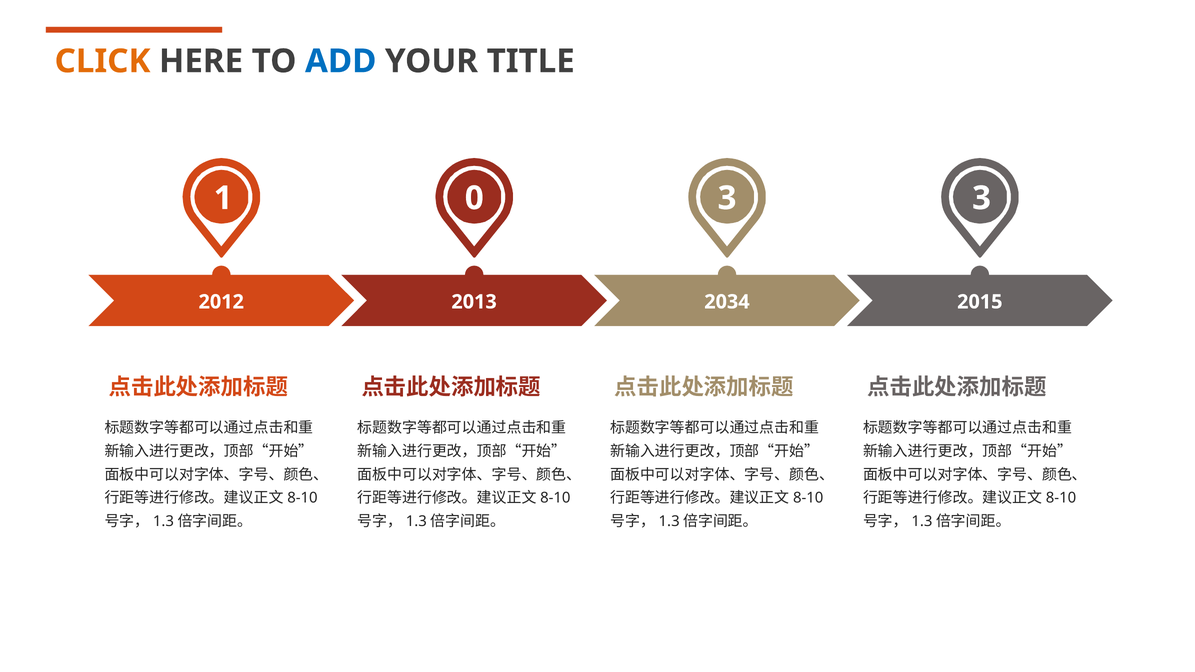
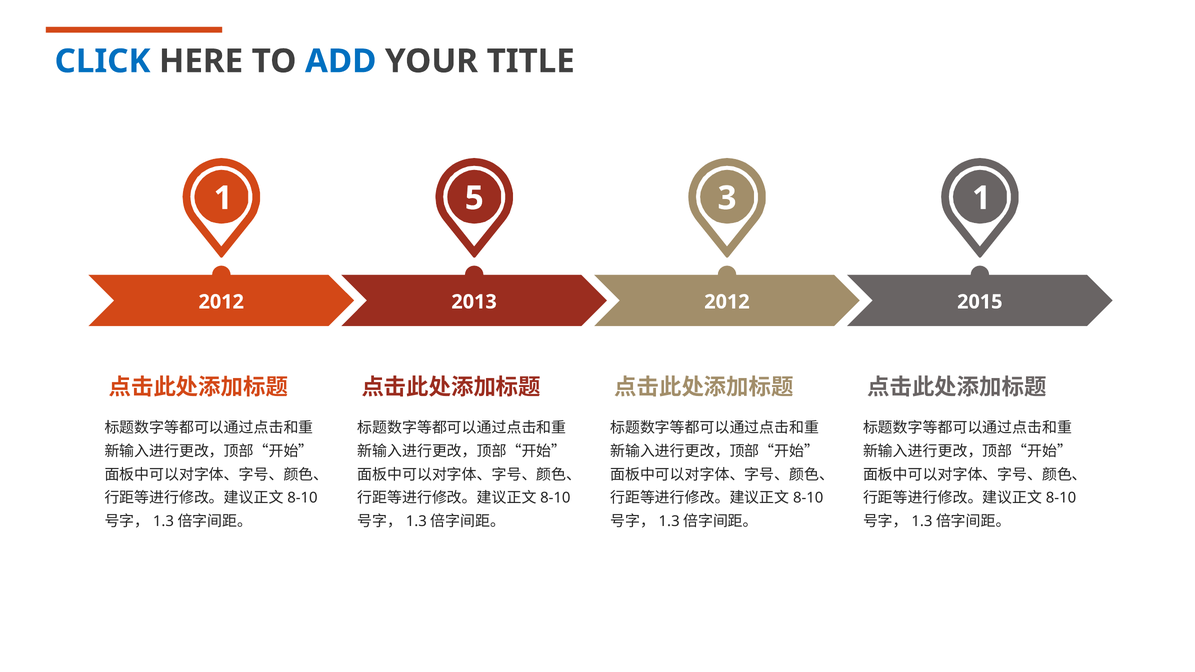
CLICK colour: orange -> blue
0: 0 -> 5
3 3: 3 -> 1
2013 2034: 2034 -> 2012
